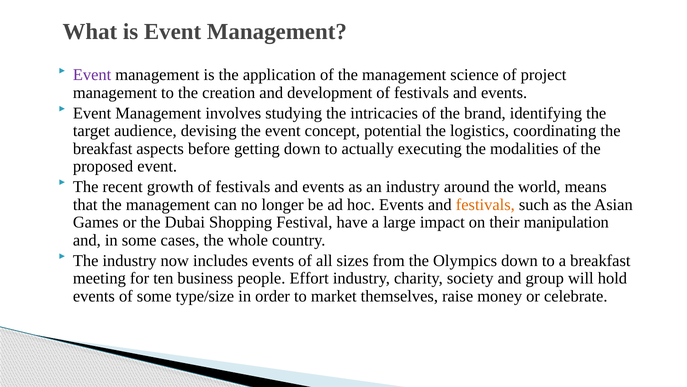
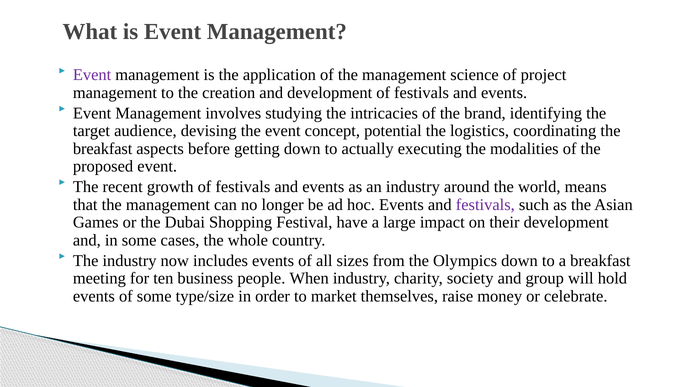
festivals at (485, 204) colour: orange -> purple
their manipulation: manipulation -> development
Effort: Effort -> When
